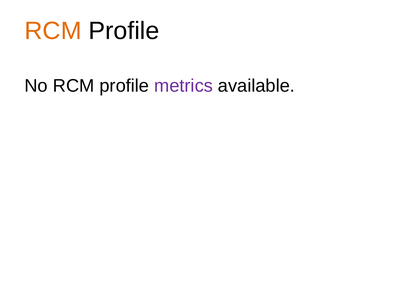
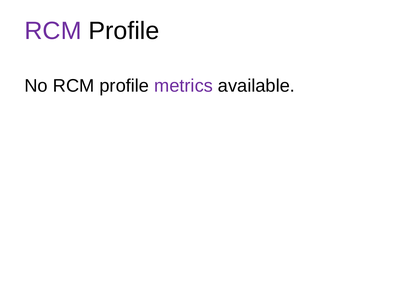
RCM at (53, 31) colour: orange -> purple
